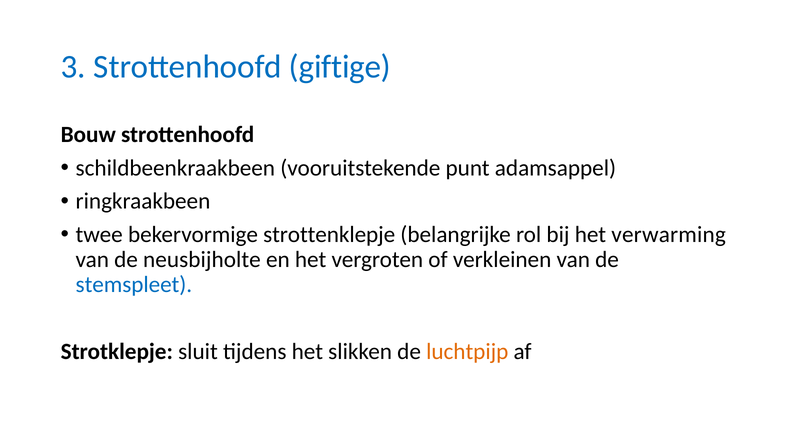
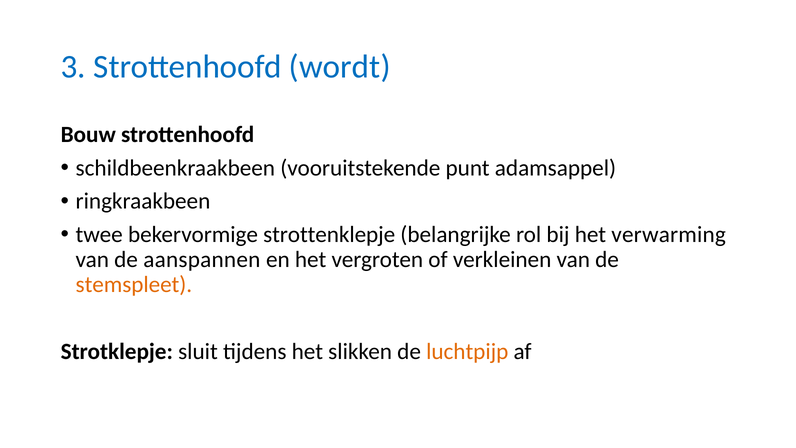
giftige: giftige -> wordt
neusbijholte: neusbijholte -> aanspannen
stemspleet colour: blue -> orange
